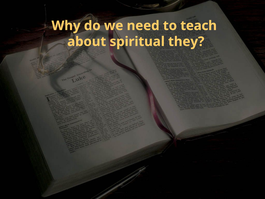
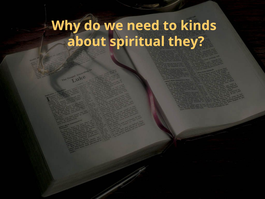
teach: teach -> kinds
